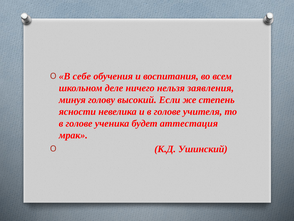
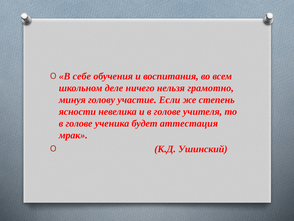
заявления: заявления -> грамотно
высокий: высокий -> участие
